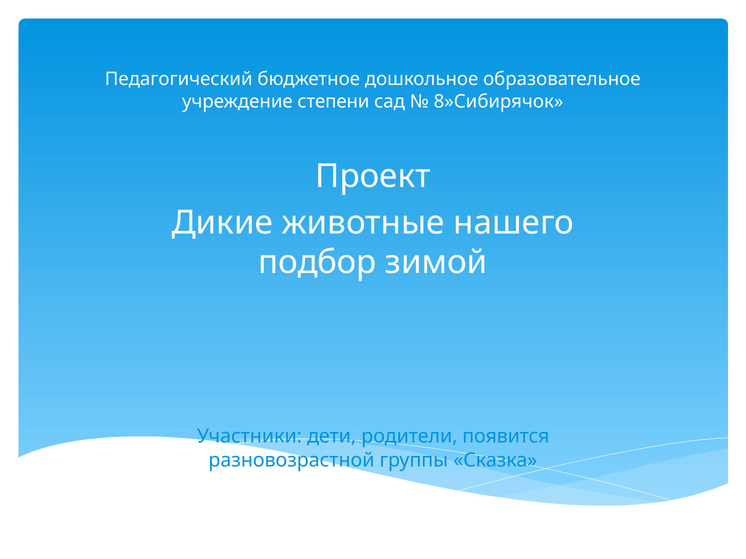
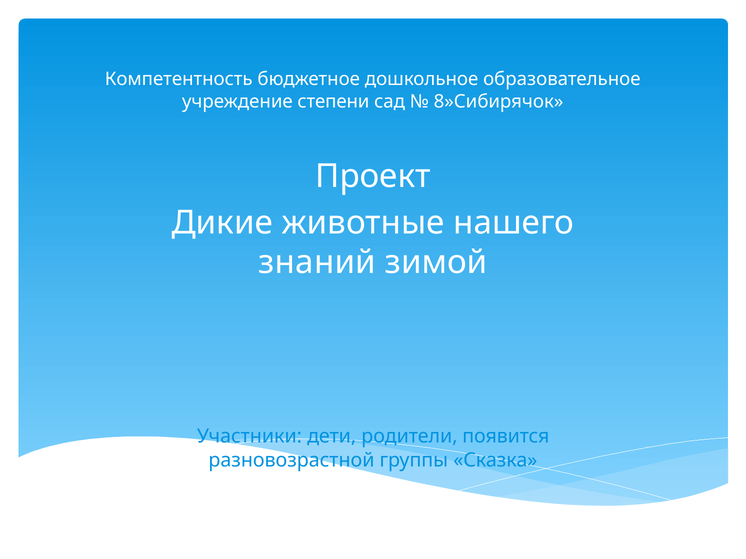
Педагогический: Педагогический -> Компетентность
подбор: подбор -> знаний
